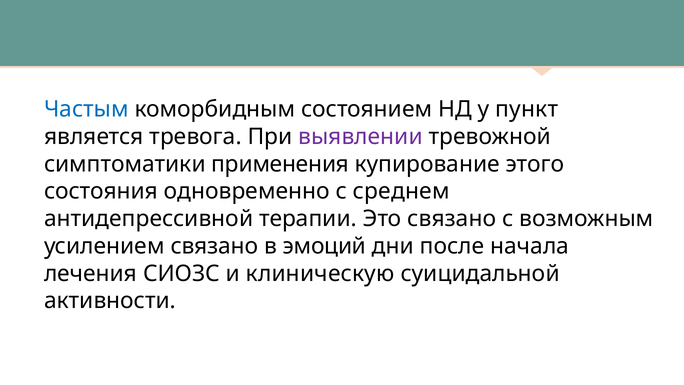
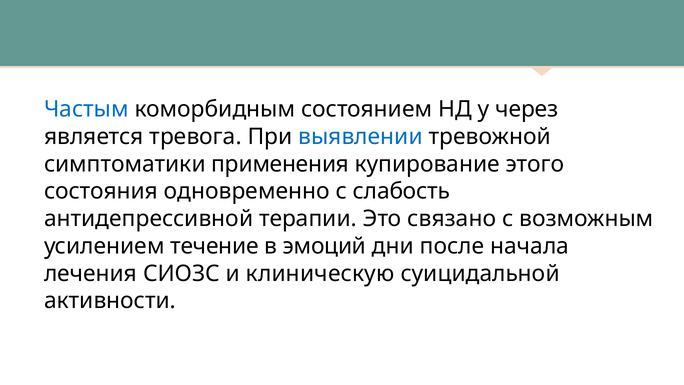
пункт: пункт -> через
выявлении colour: purple -> blue
среднем: среднем -> слабость
усилением связано: связано -> течение
